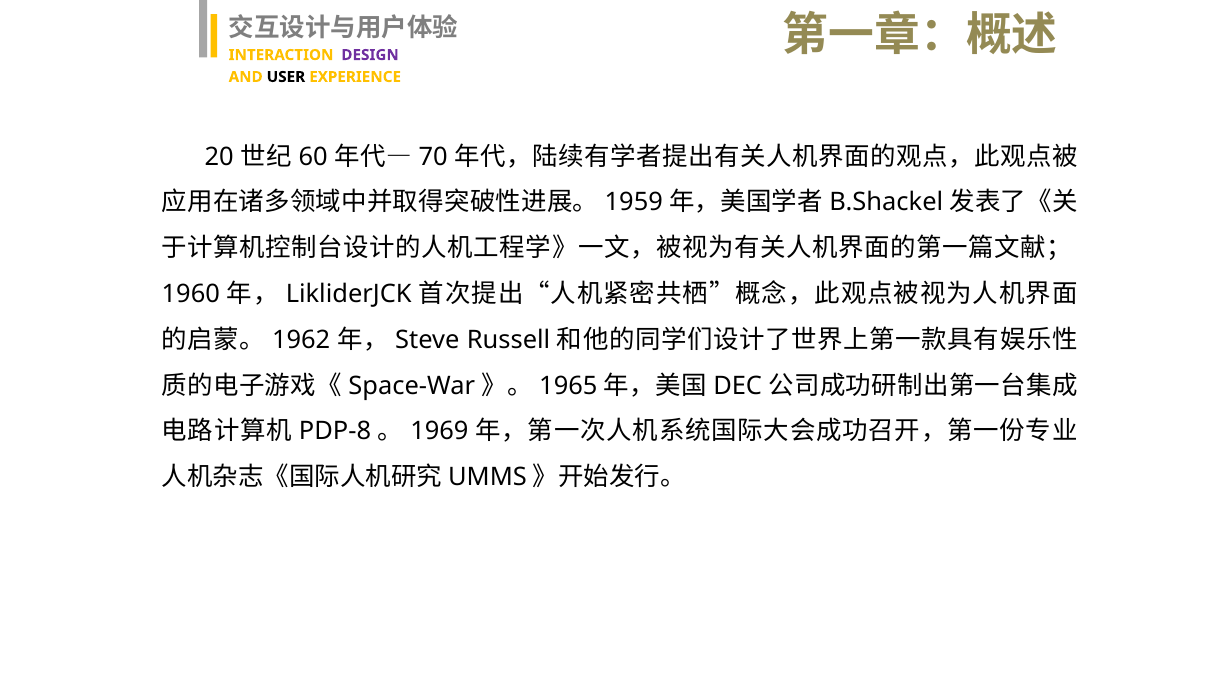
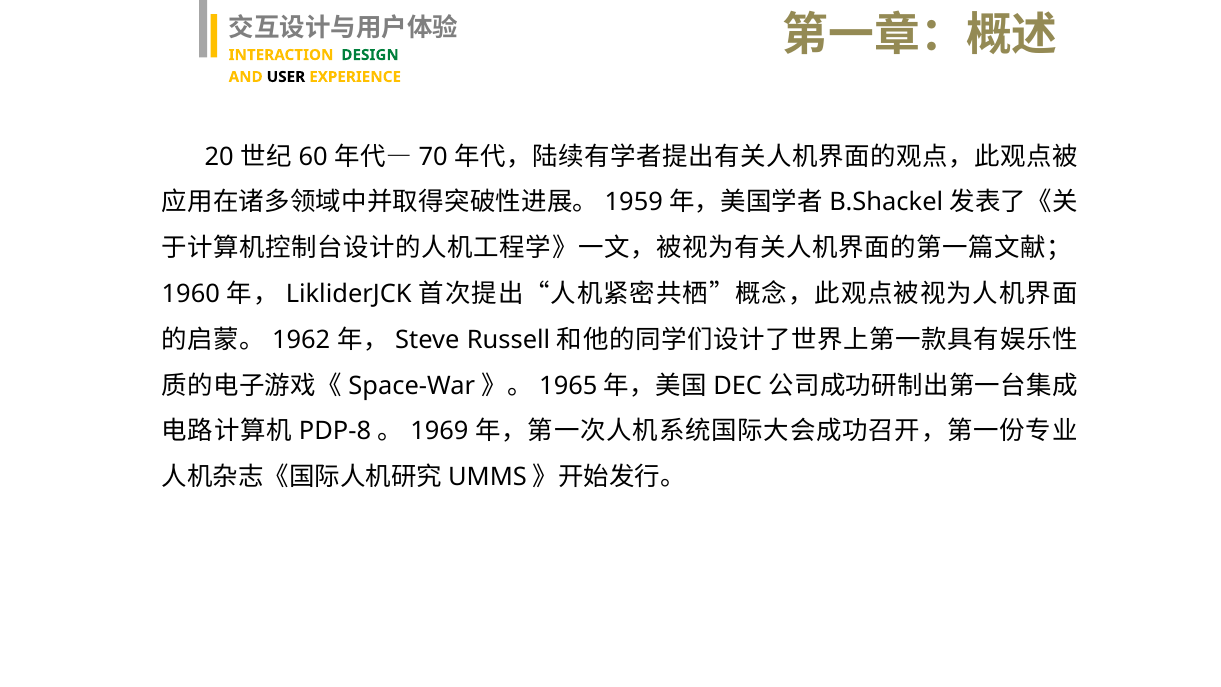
DESIGN colour: purple -> green
